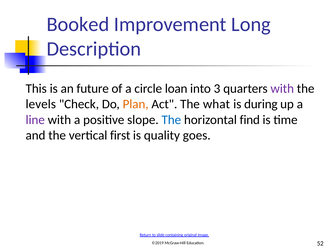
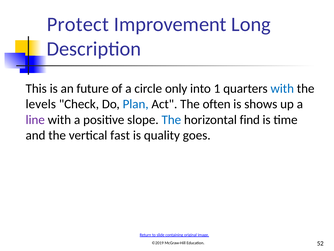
Booked: Booked -> Protect
loan: loan -> only
3: 3 -> 1
with at (282, 88) colour: purple -> blue
Plan colour: orange -> blue
what: what -> often
during: during -> shows
first: first -> fast
